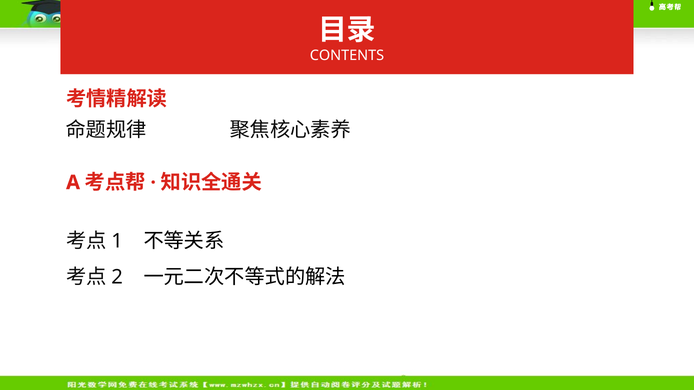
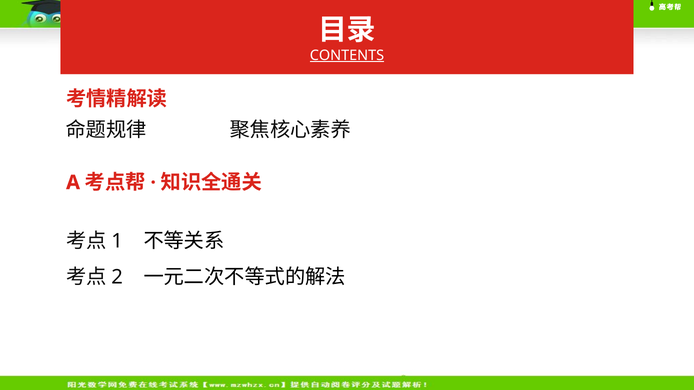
CONTENTS underline: none -> present
